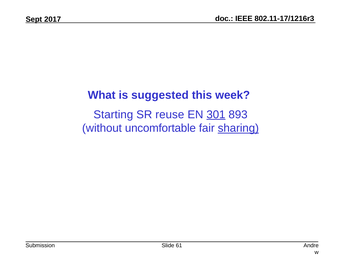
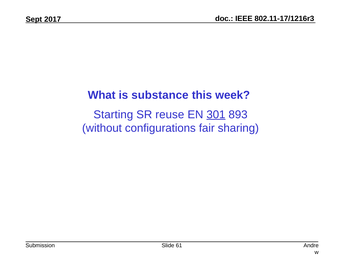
suggested: suggested -> substance
uncomfortable: uncomfortable -> configurations
sharing underline: present -> none
